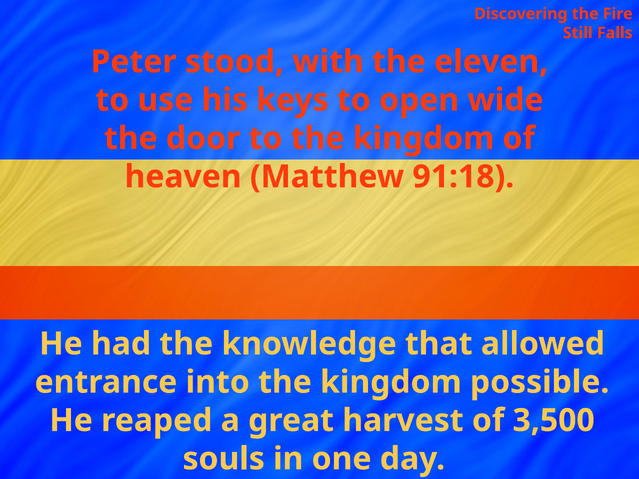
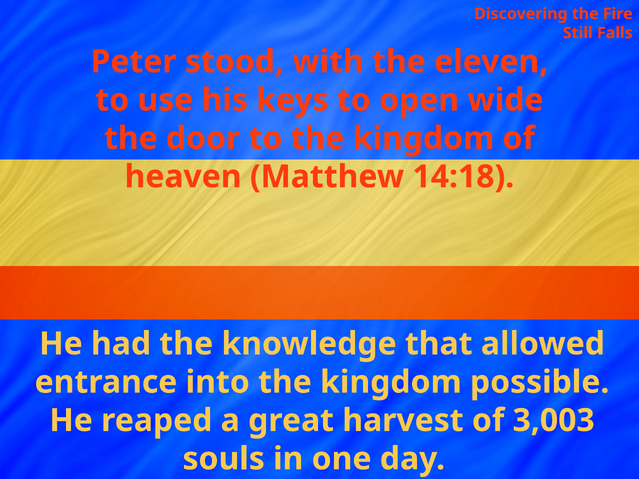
91:18: 91:18 -> 14:18
3,500: 3,500 -> 3,003
